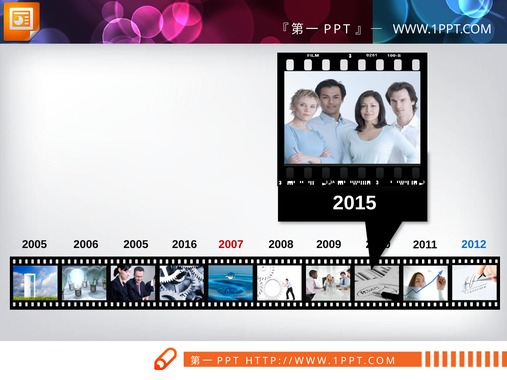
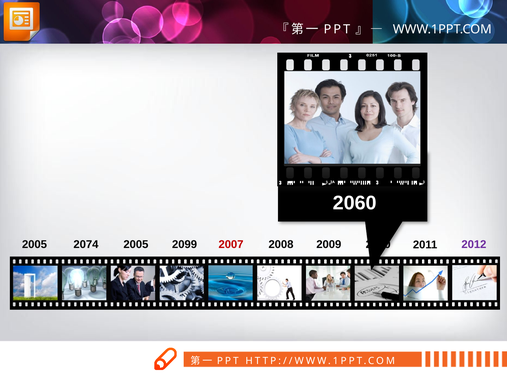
2015: 2015 -> 2060
2006: 2006 -> 2074
2016: 2016 -> 2099
2012 colour: blue -> purple
